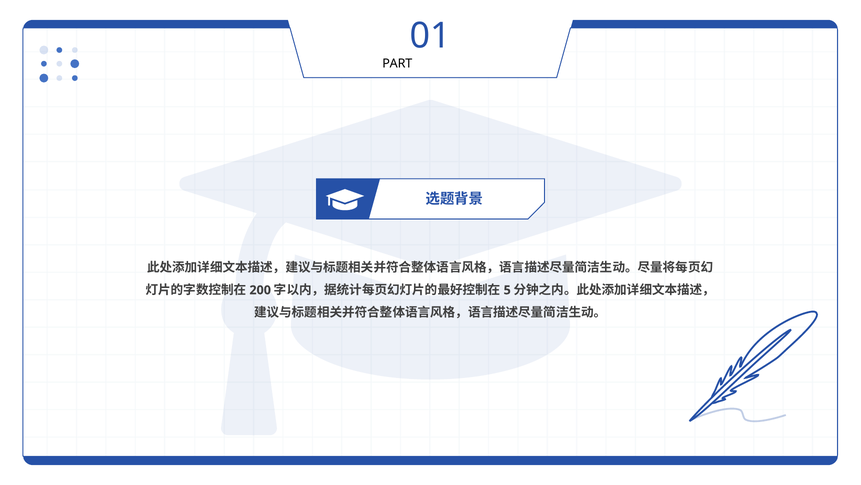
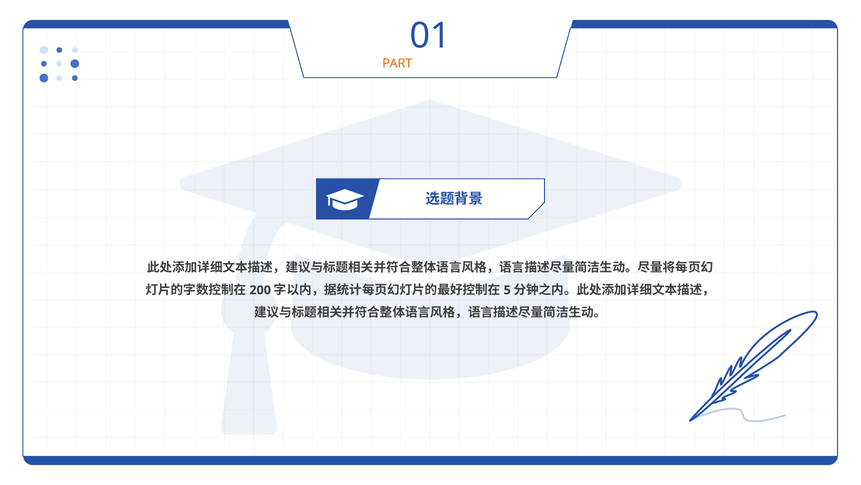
PART colour: black -> orange
